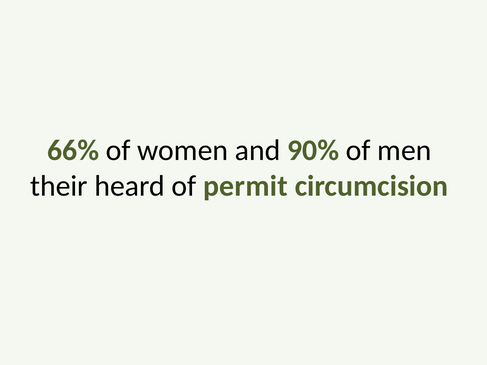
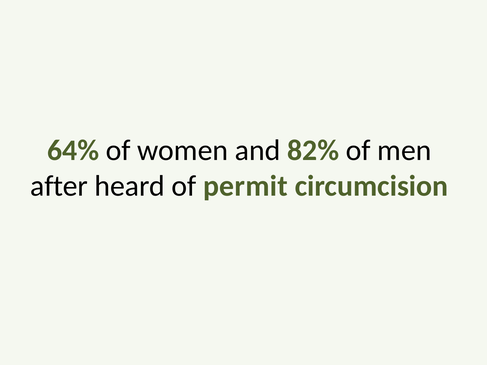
66%: 66% -> 64%
90%: 90% -> 82%
their: their -> after
